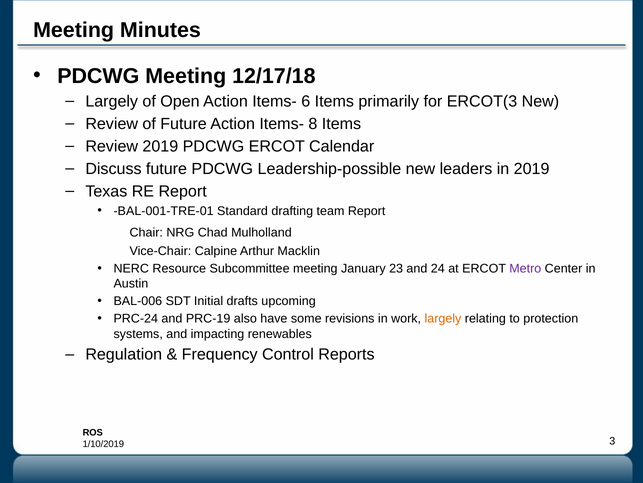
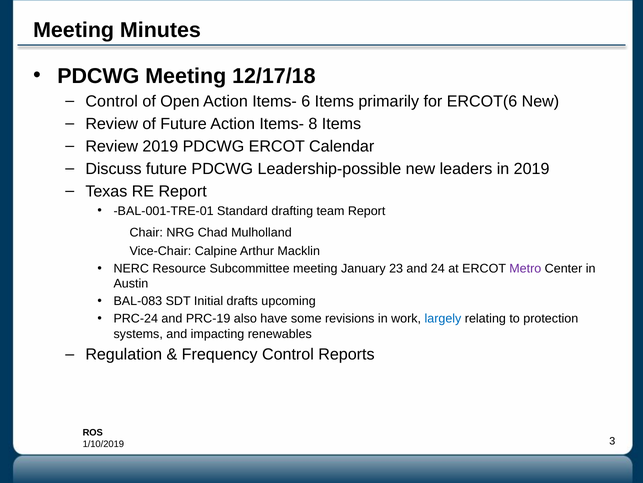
Largely at (112, 101): Largely -> Control
ERCOT(3: ERCOT(3 -> ERCOT(6
BAL-006: BAL-006 -> BAL-083
largely at (443, 318) colour: orange -> blue
